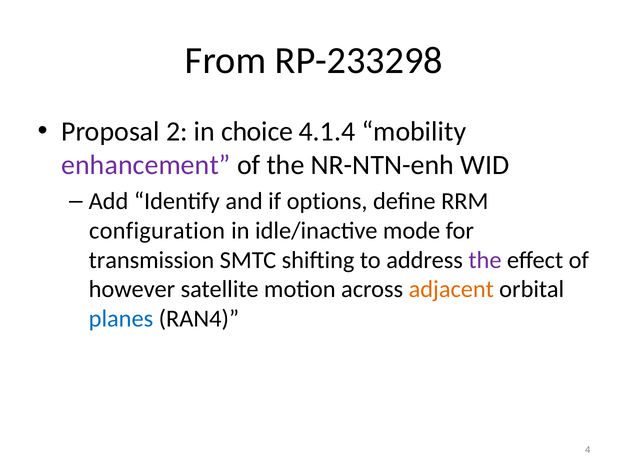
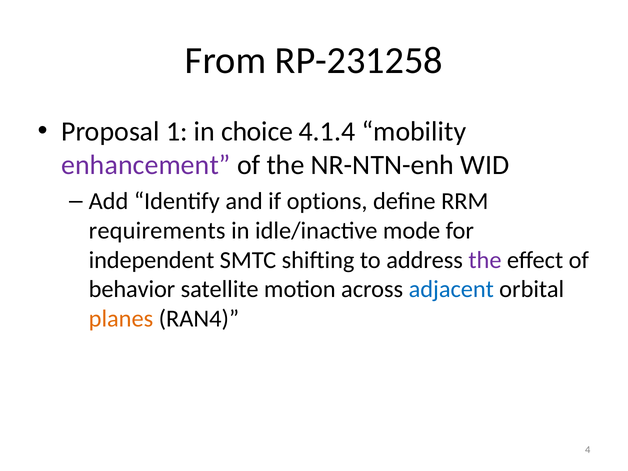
RP-233298: RP-233298 -> RP-231258
2: 2 -> 1
configuration: configuration -> requirements
transmission: transmission -> independent
however: however -> behavior
adjacent colour: orange -> blue
planes colour: blue -> orange
